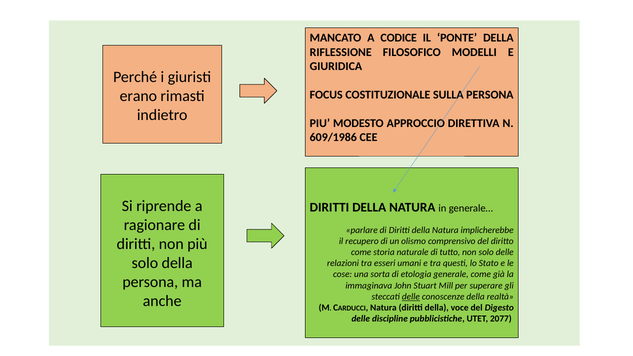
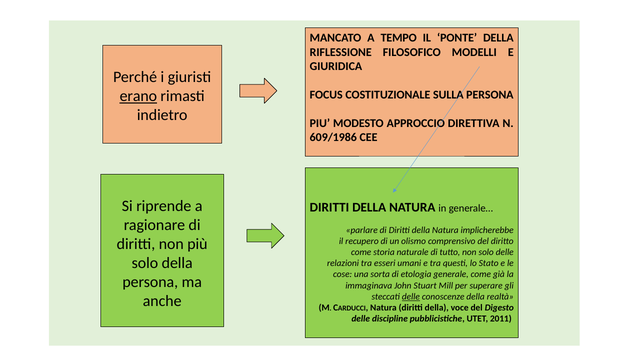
CODICE: CODICE -> TEMPO
erano underline: none -> present
2077: 2077 -> 2011
